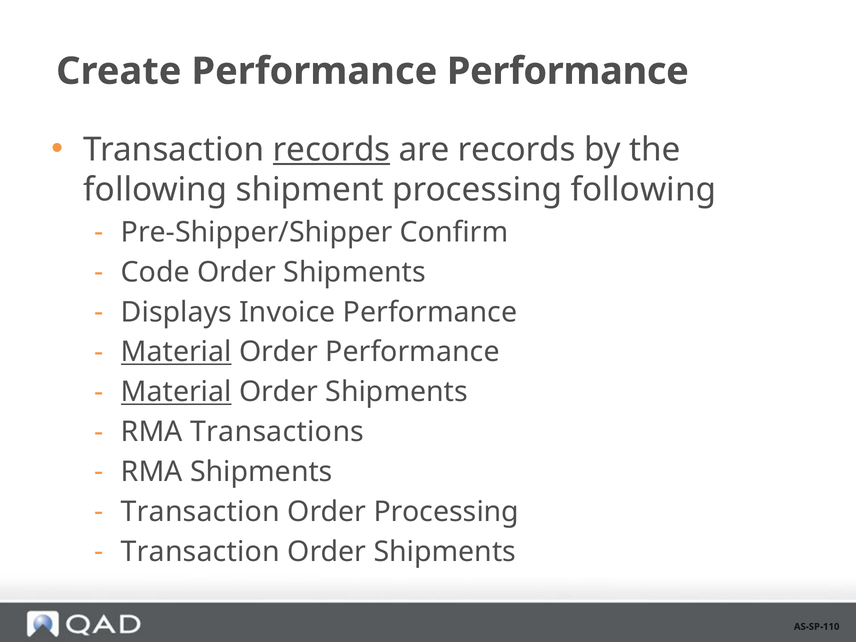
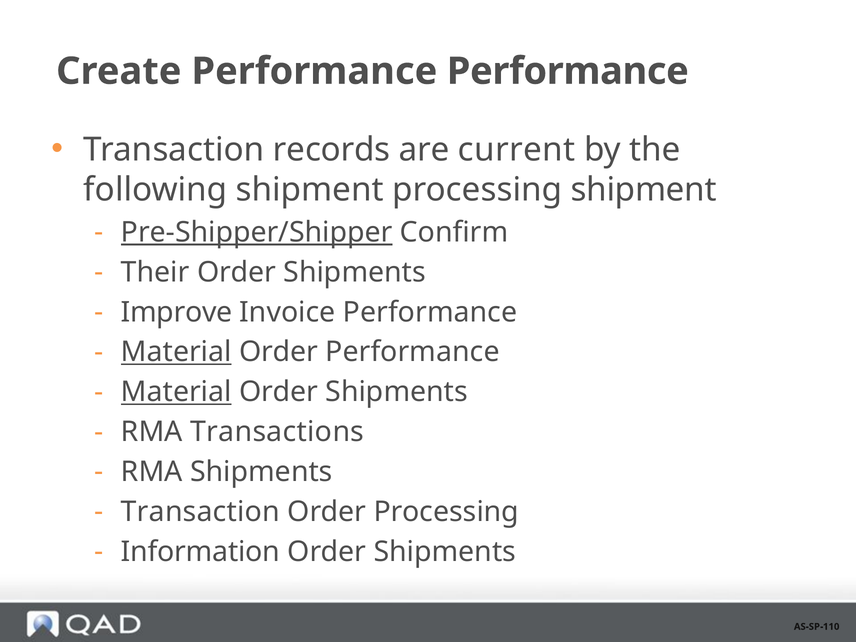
records at (332, 150) underline: present -> none
are records: records -> current
processing following: following -> shipment
Pre-Shipper/Shipper underline: none -> present
Code: Code -> Their
Displays: Displays -> Improve
Transaction at (200, 552): Transaction -> Information
